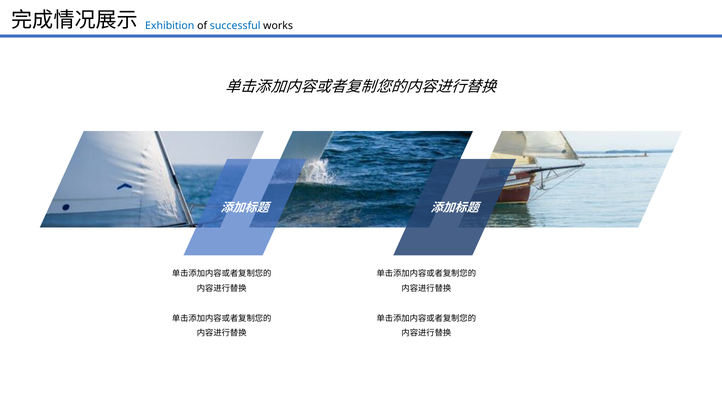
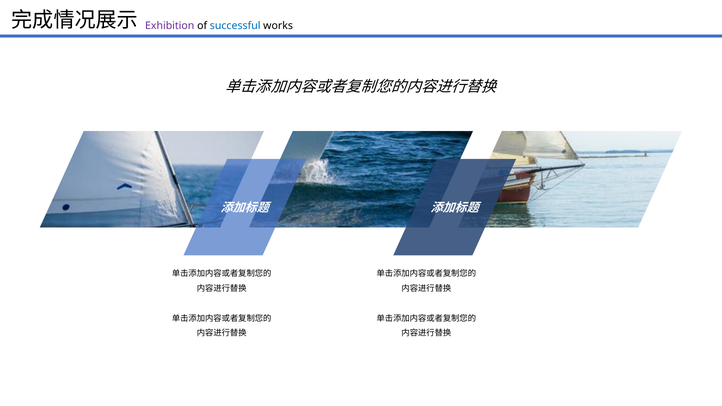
Exhibition colour: blue -> purple
